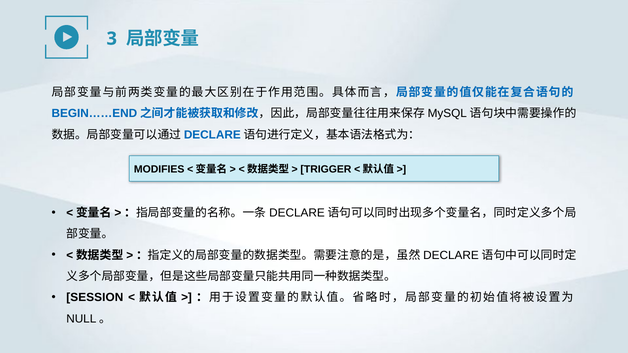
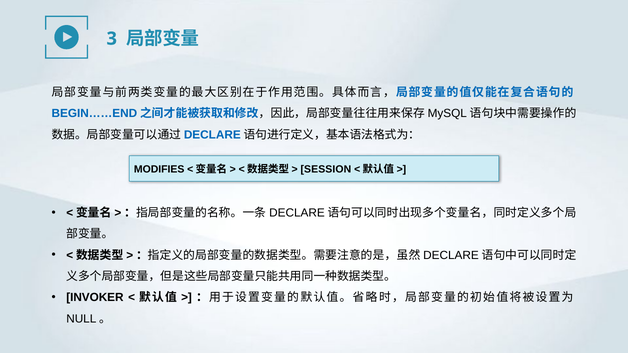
TRIGGER: TRIGGER -> SESSION
SESSION: SESSION -> INVOKER
